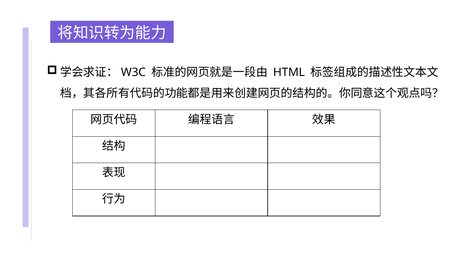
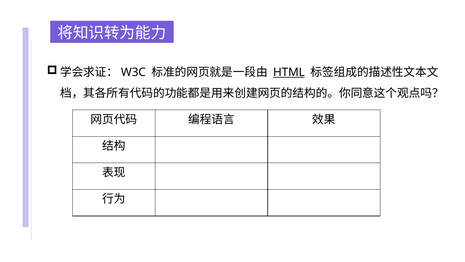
HTML underline: none -> present
